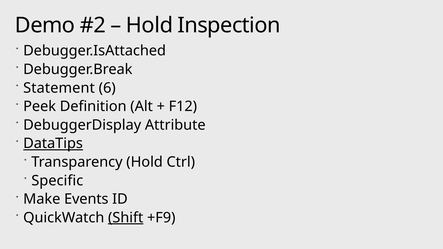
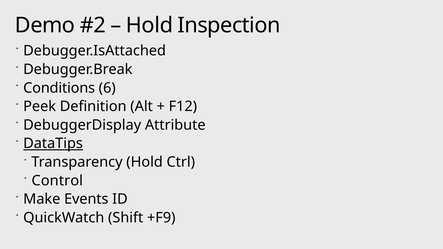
Statement: Statement -> Conditions
Specific: Specific -> Control
Shift underline: present -> none
